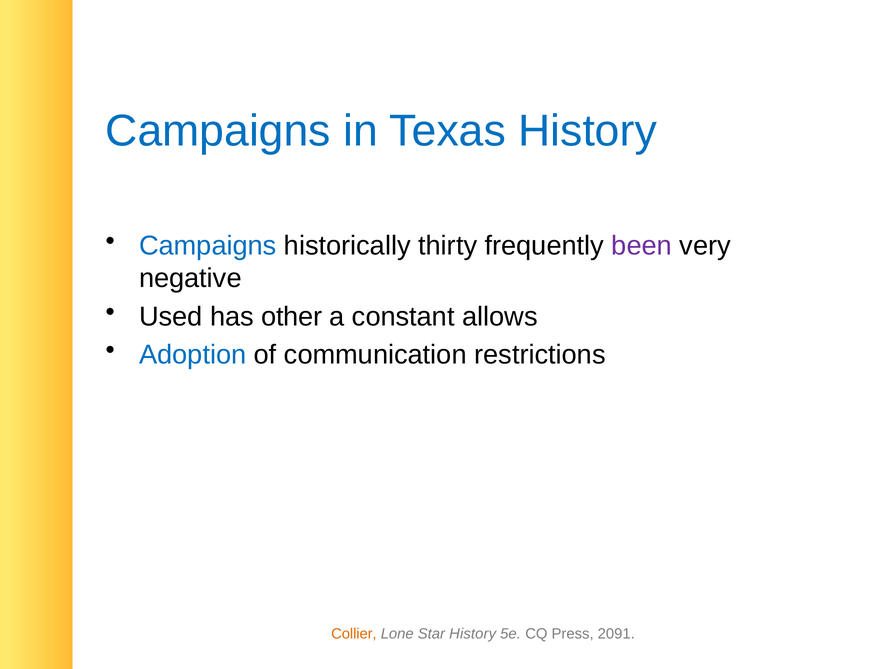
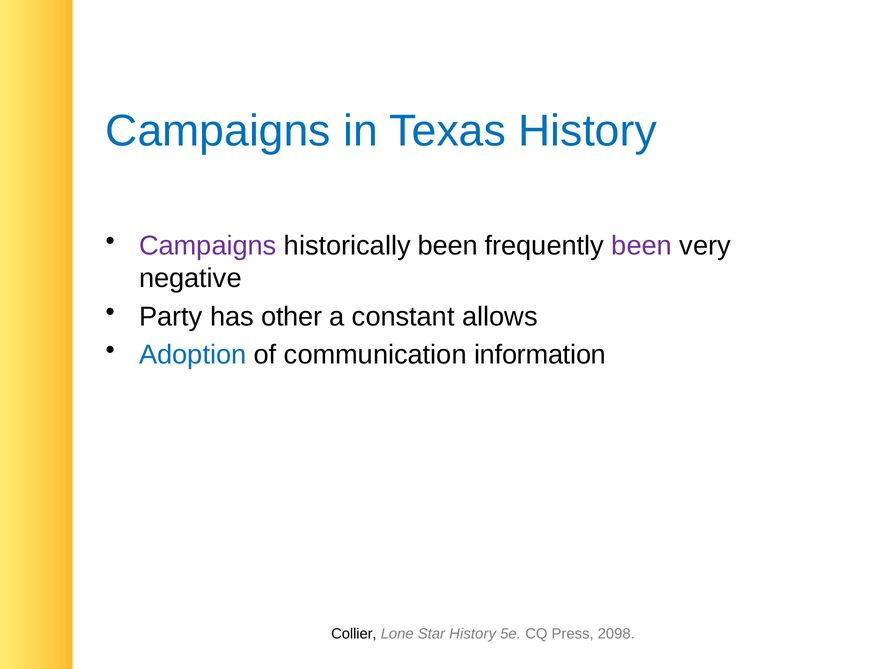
Campaigns at (208, 246) colour: blue -> purple
historically thirty: thirty -> been
Used: Used -> Party
restrictions: restrictions -> information
Collier colour: orange -> black
2091: 2091 -> 2098
